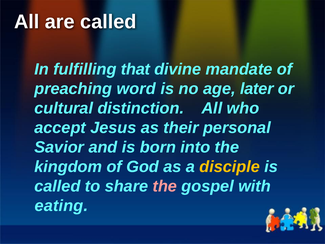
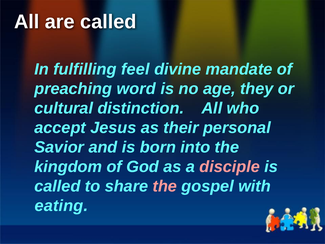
that: that -> feel
later: later -> they
disciple colour: yellow -> pink
